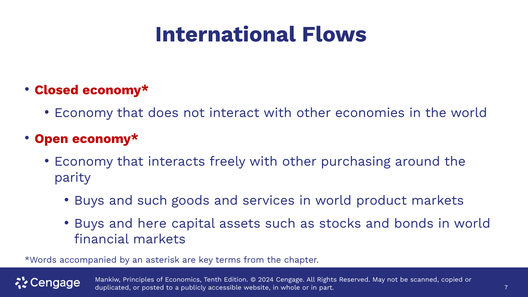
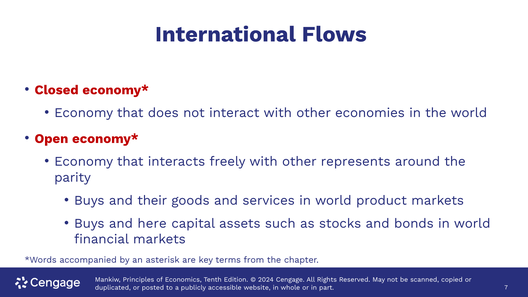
purchasing: purchasing -> represents
and such: such -> their
